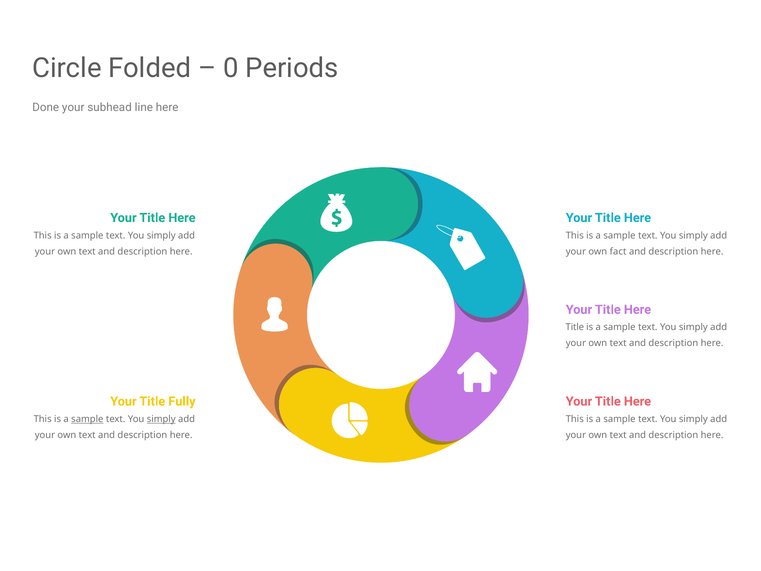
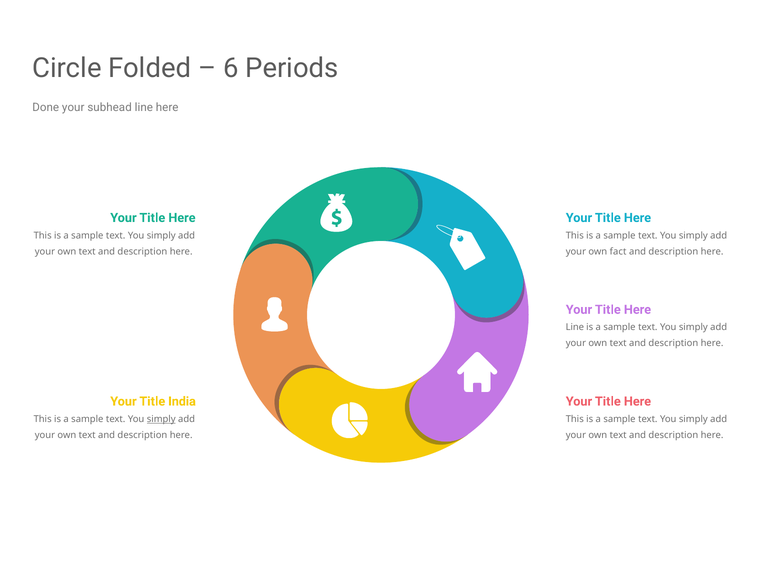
0: 0 -> 6
Title at (575, 327): Title -> Line
Fully: Fully -> India
sample at (87, 419) underline: present -> none
